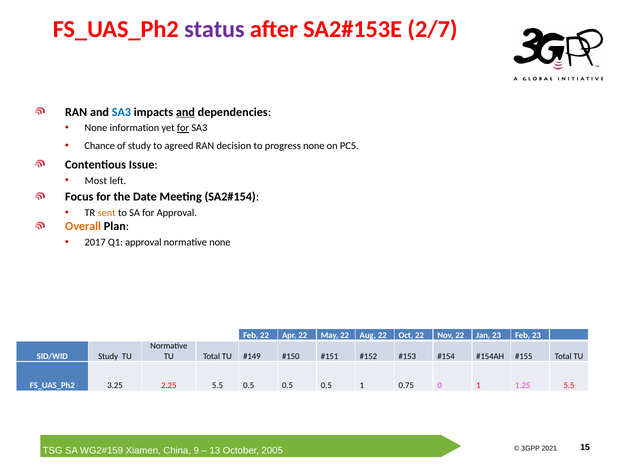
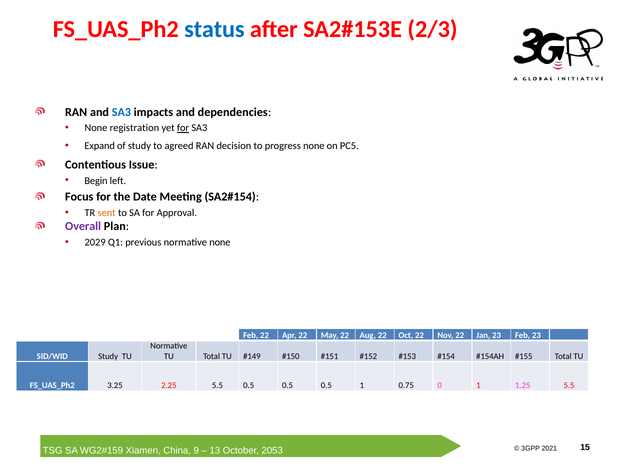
status colour: purple -> blue
2/7: 2/7 -> 2/3
and at (185, 112) underline: present -> none
information: information -> registration
Chance: Chance -> Expand
Most: Most -> Begin
Overall colour: orange -> purple
2017: 2017 -> 2029
Q1 approval: approval -> previous
2005: 2005 -> 2053
